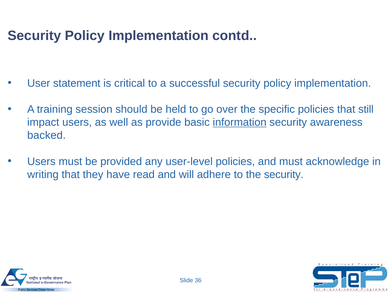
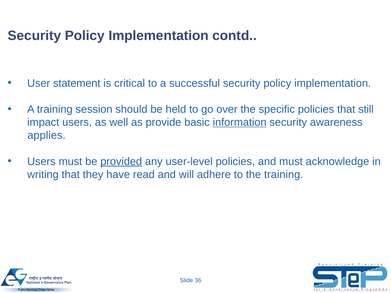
backed: backed -> applies
provided underline: none -> present
the security: security -> training
